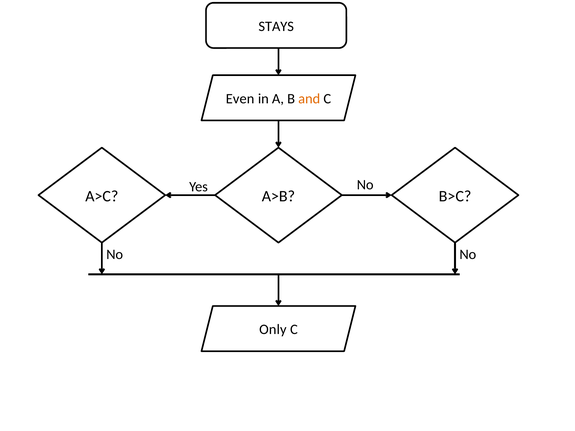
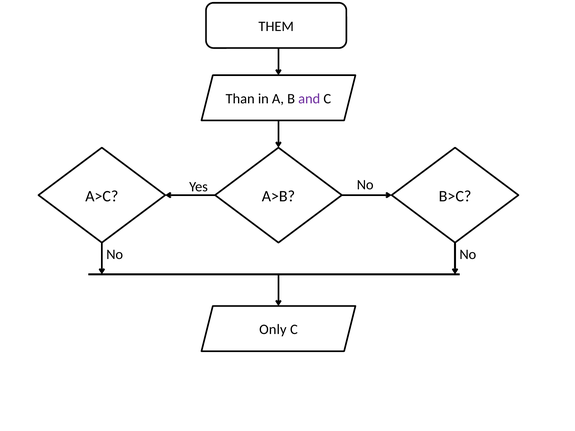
STAYS: STAYS -> THEM
Even: Even -> Than
and colour: orange -> purple
